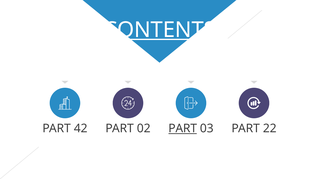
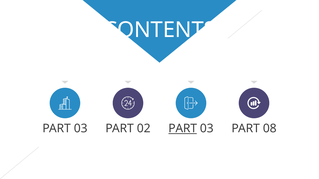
CONTENTS underline: present -> none
42 at (81, 129): 42 -> 03
22: 22 -> 08
